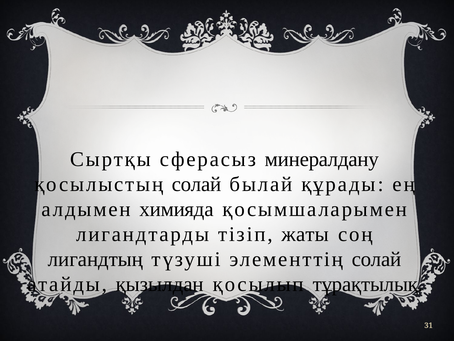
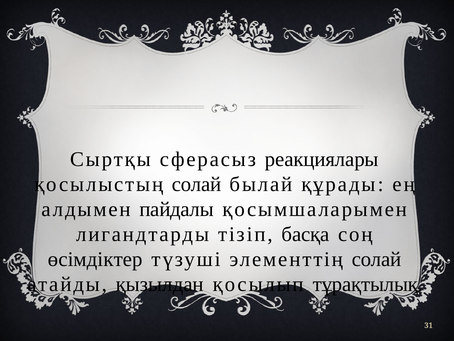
минералдану: минералдану -> реакциялары
химияда: химияда -> пайдалы
жаты: жаты -> басқа
лигандтың: лигандтың -> өсімдіктер
